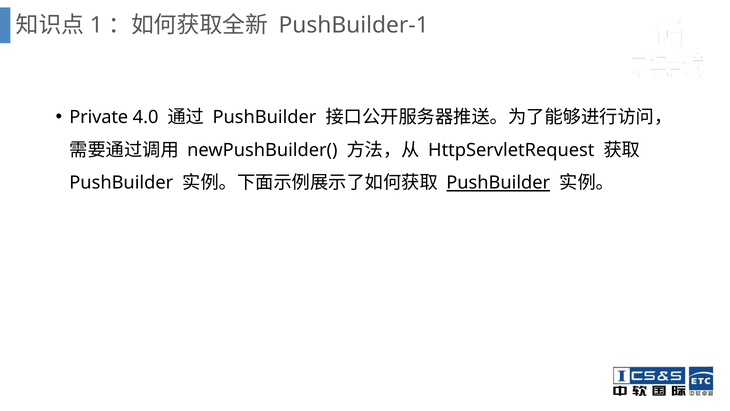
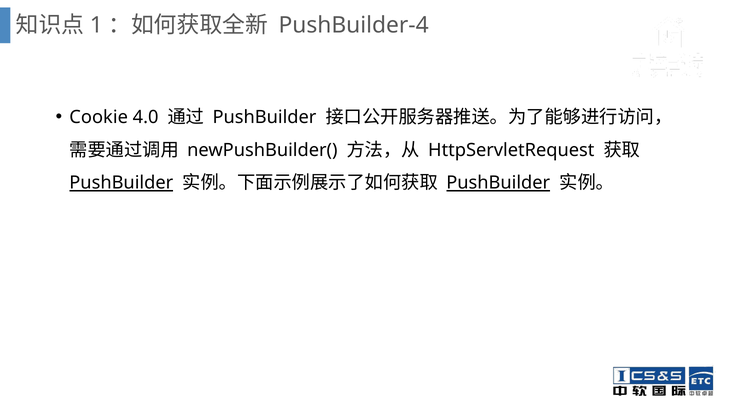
PushBuilder-1: PushBuilder-1 -> PushBuilder-4
Private: Private -> Cookie
PushBuilder at (121, 183) underline: none -> present
